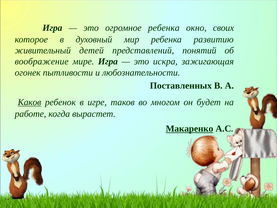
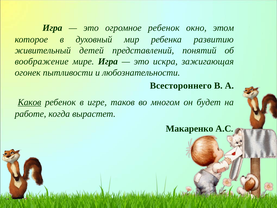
огромное ребенка: ребенка -> ребенок
своих: своих -> этом
Поставленных: Поставленных -> Всестороннего
Макаренко underline: present -> none
